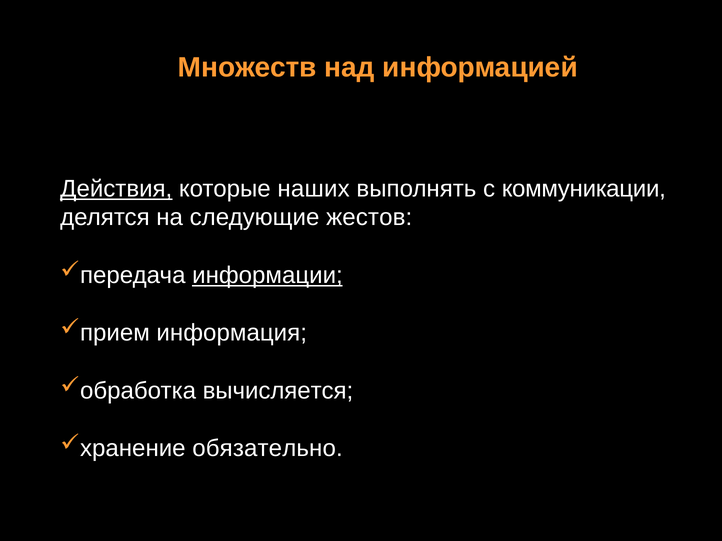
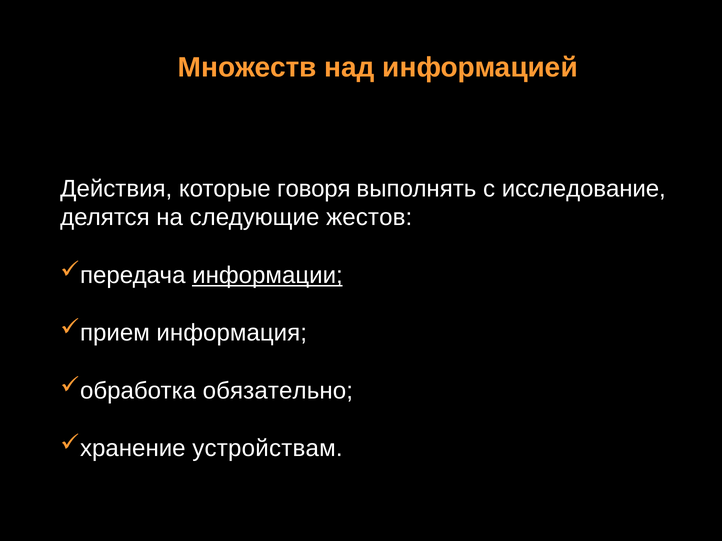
Действия underline: present -> none
наших: наших -> говоря
коммуникации: коммуникации -> исследование
вычисляется: вычисляется -> обязательно
обязательно: обязательно -> устройствам
